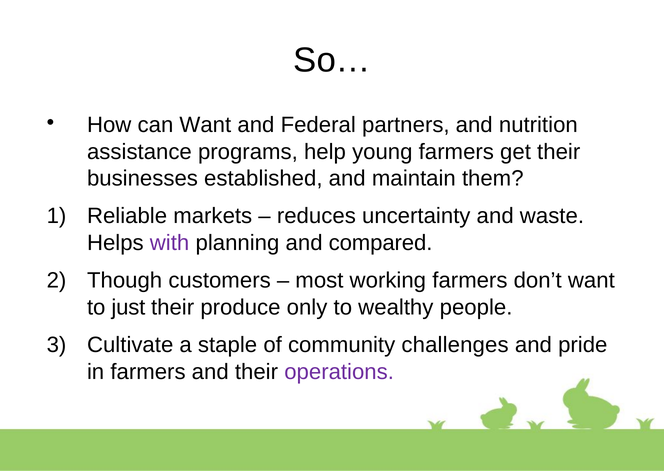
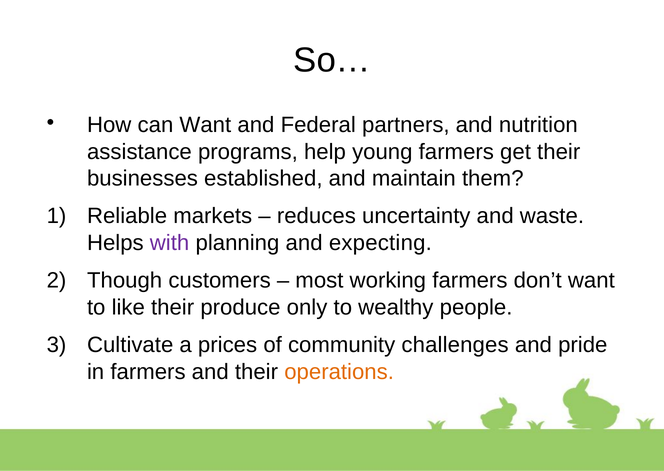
compared: compared -> expecting
just: just -> like
staple: staple -> prices
operations colour: purple -> orange
